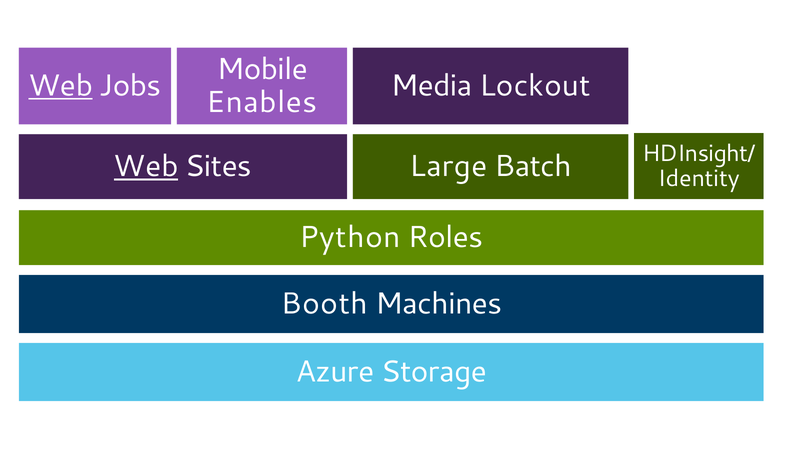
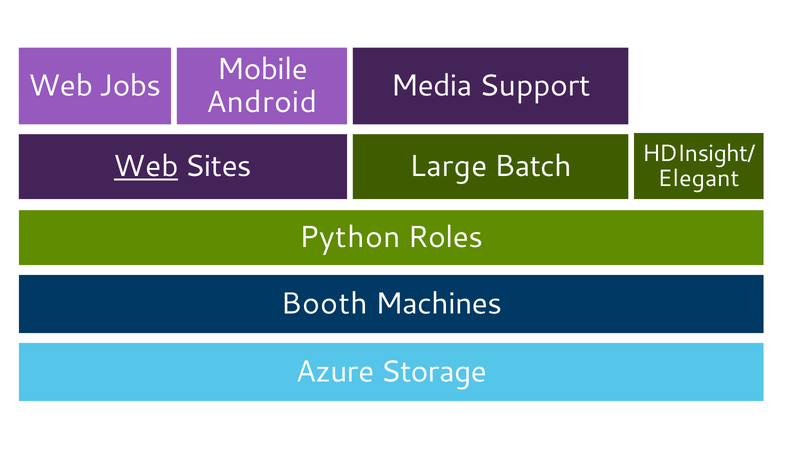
Web at (61, 86) underline: present -> none
Lockout: Lockout -> Support
Enables: Enables -> Android
Identity: Identity -> Elegant
